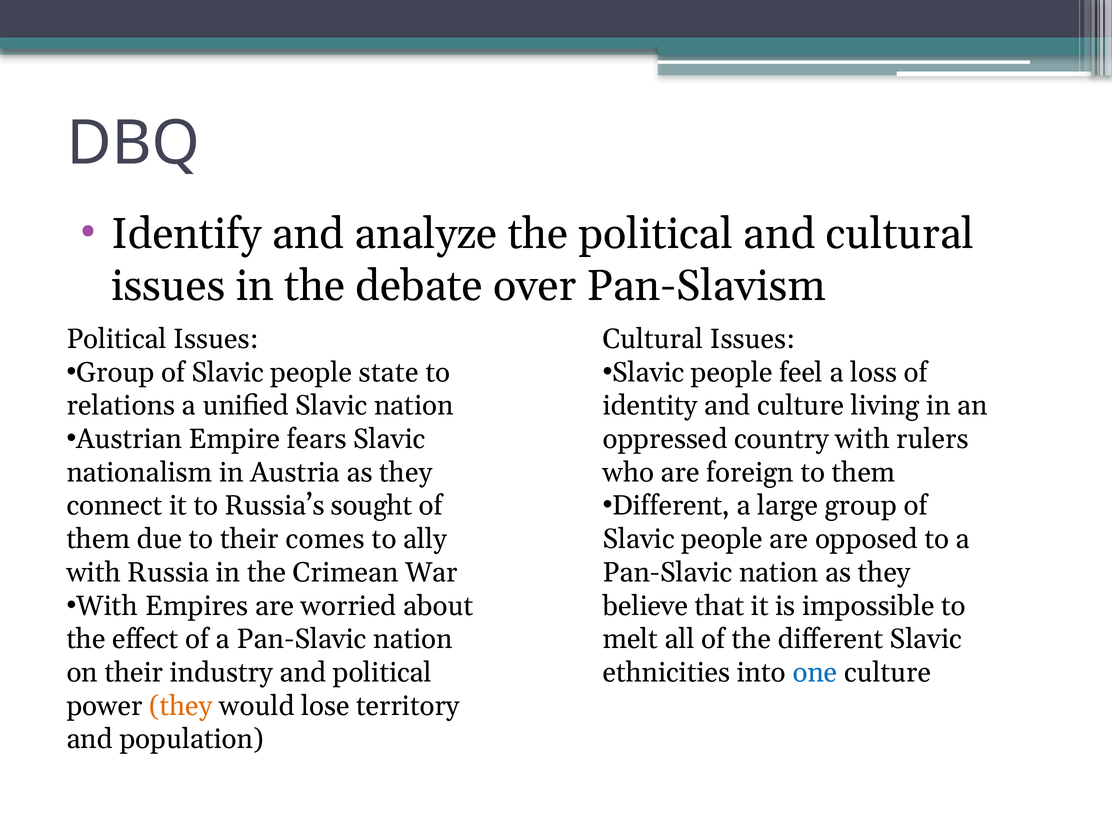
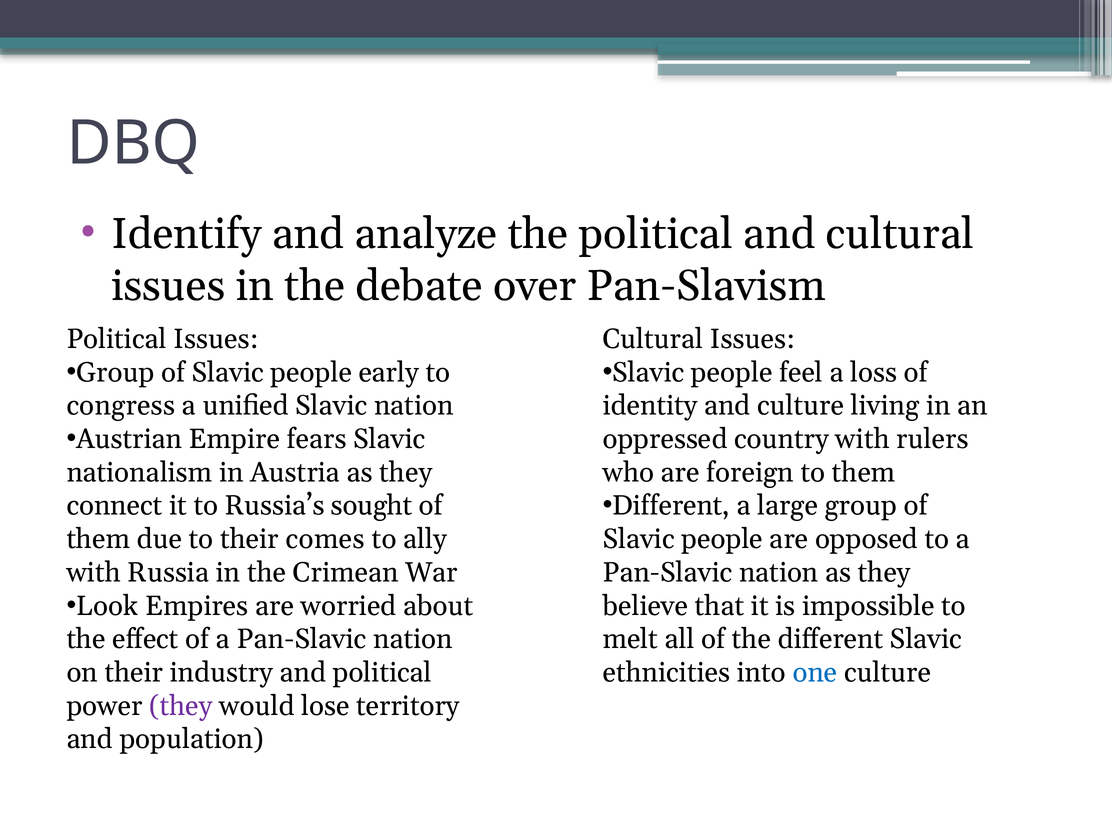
state: state -> early
relations: relations -> congress
With at (107, 606): With -> Look
they at (181, 706) colour: orange -> purple
